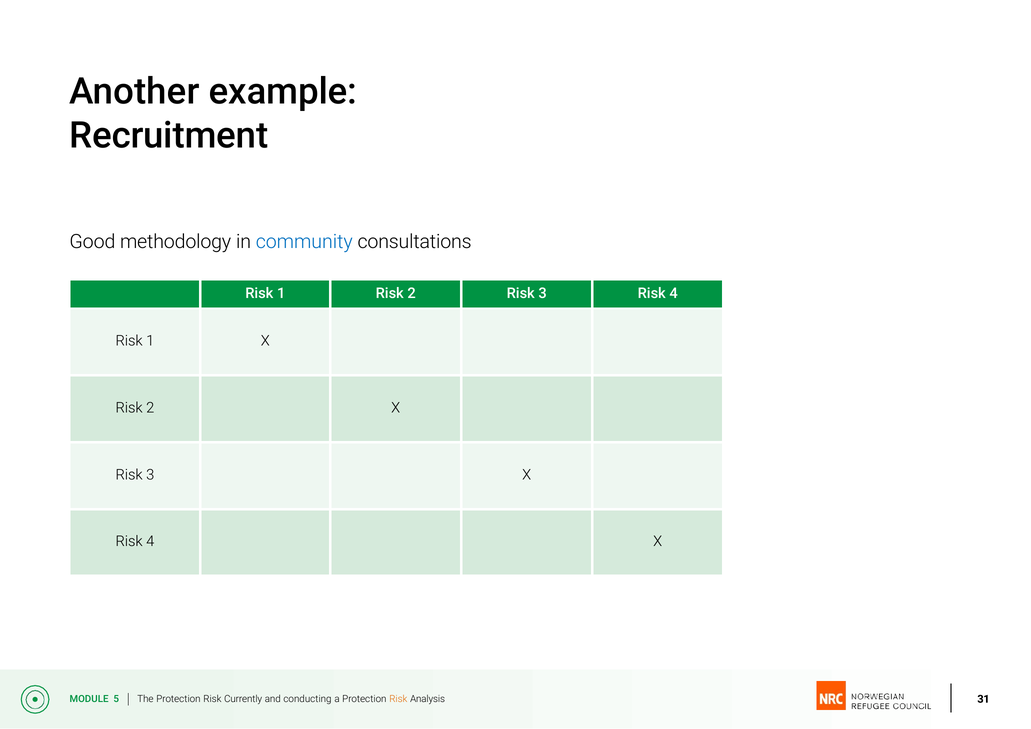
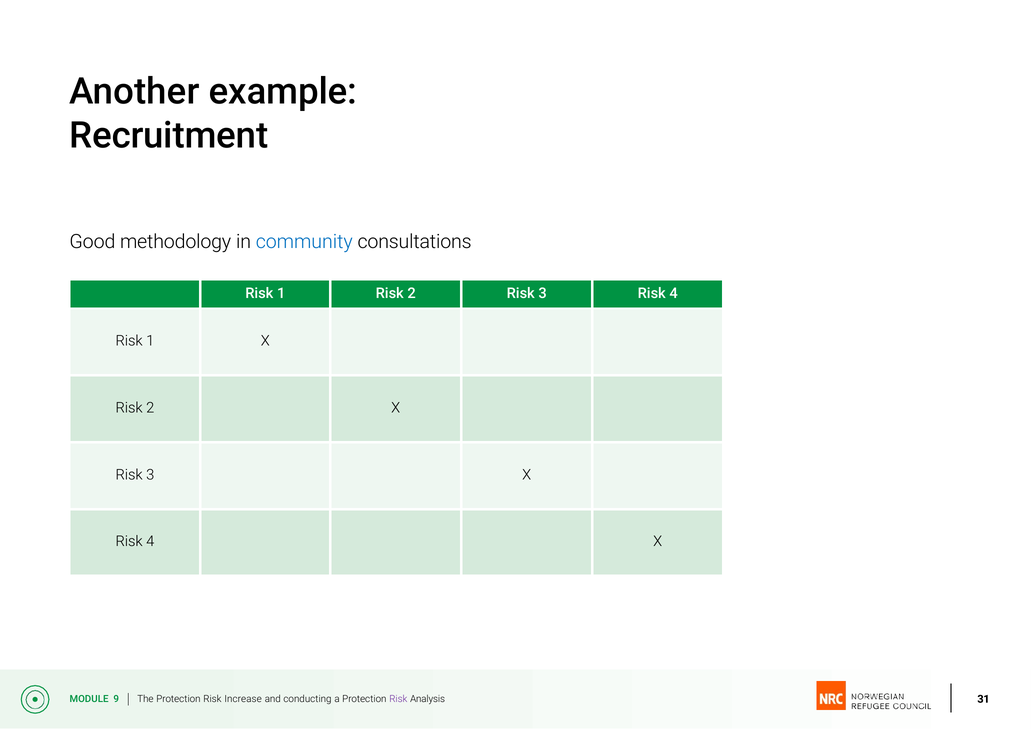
5: 5 -> 9
Currently: Currently -> Increase
Risk at (398, 699) colour: orange -> purple
